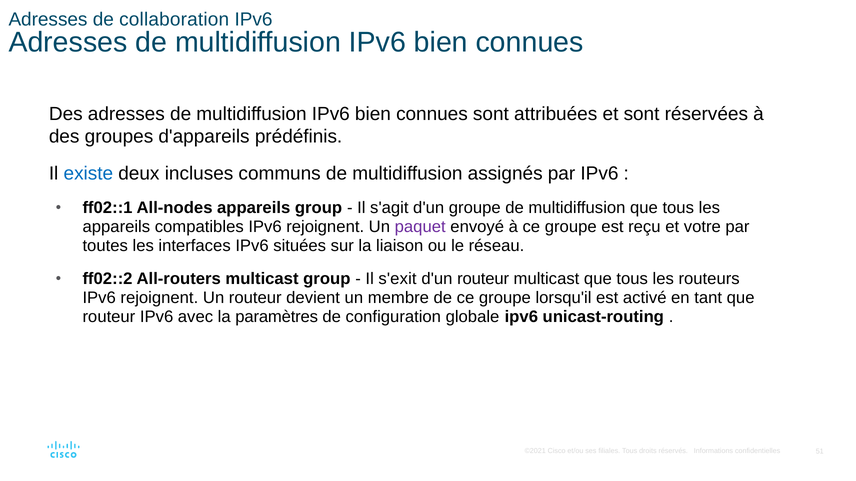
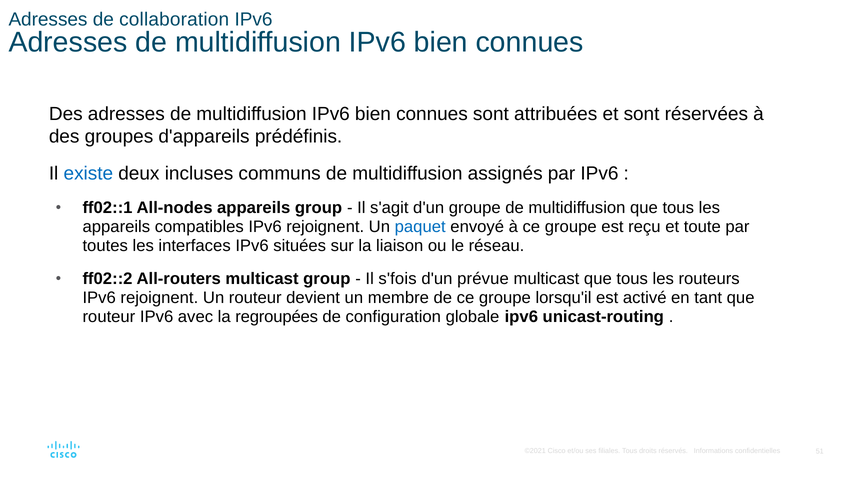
paquet colour: purple -> blue
votre: votre -> toute
s'exit: s'exit -> s'fois
d'un routeur: routeur -> prévue
paramètres: paramètres -> regroupées
